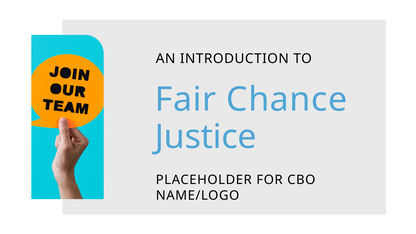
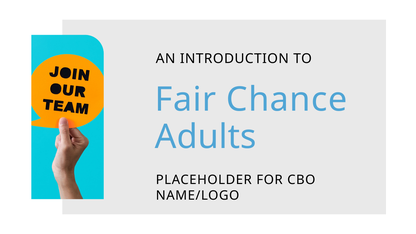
Justice: Justice -> Adults
